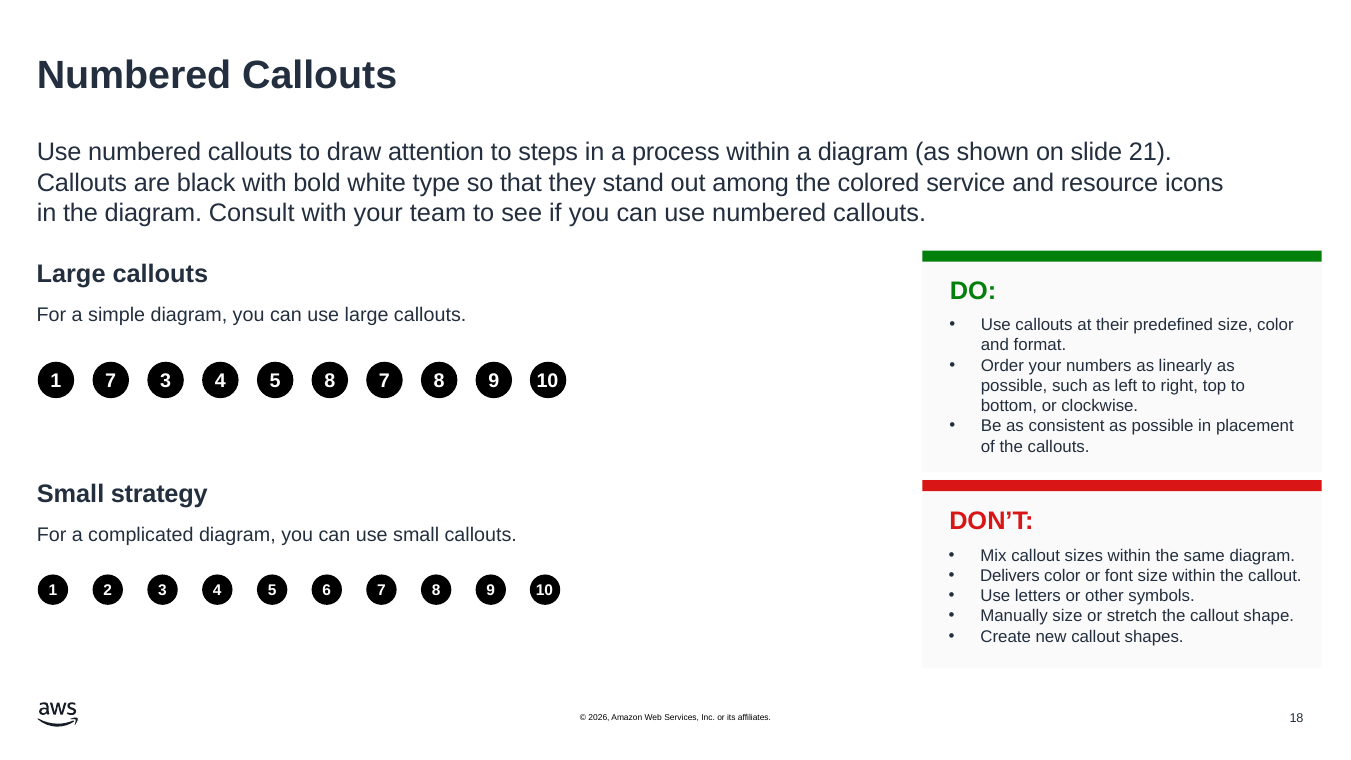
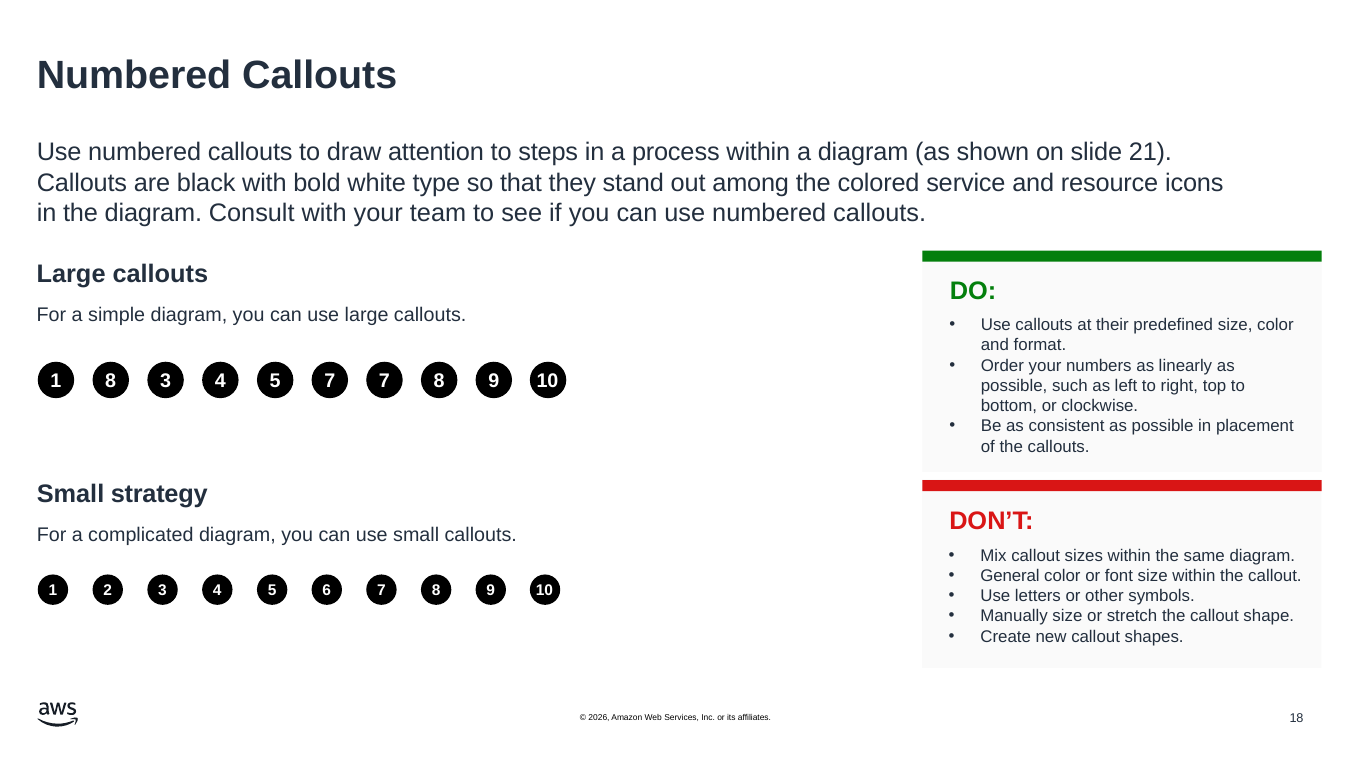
1 7: 7 -> 8
5 8: 8 -> 7
Delivers: Delivers -> General
